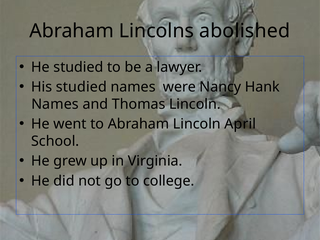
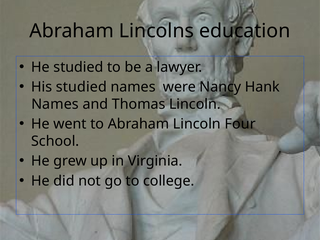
abolished: abolished -> education
April: April -> Four
